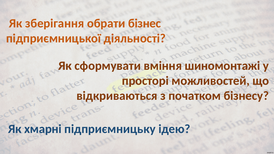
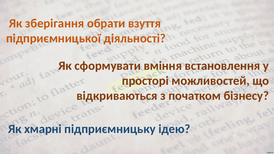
бізнес: бізнес -> взуття
шиномонтажі: шиномонтажі -> встановлення
